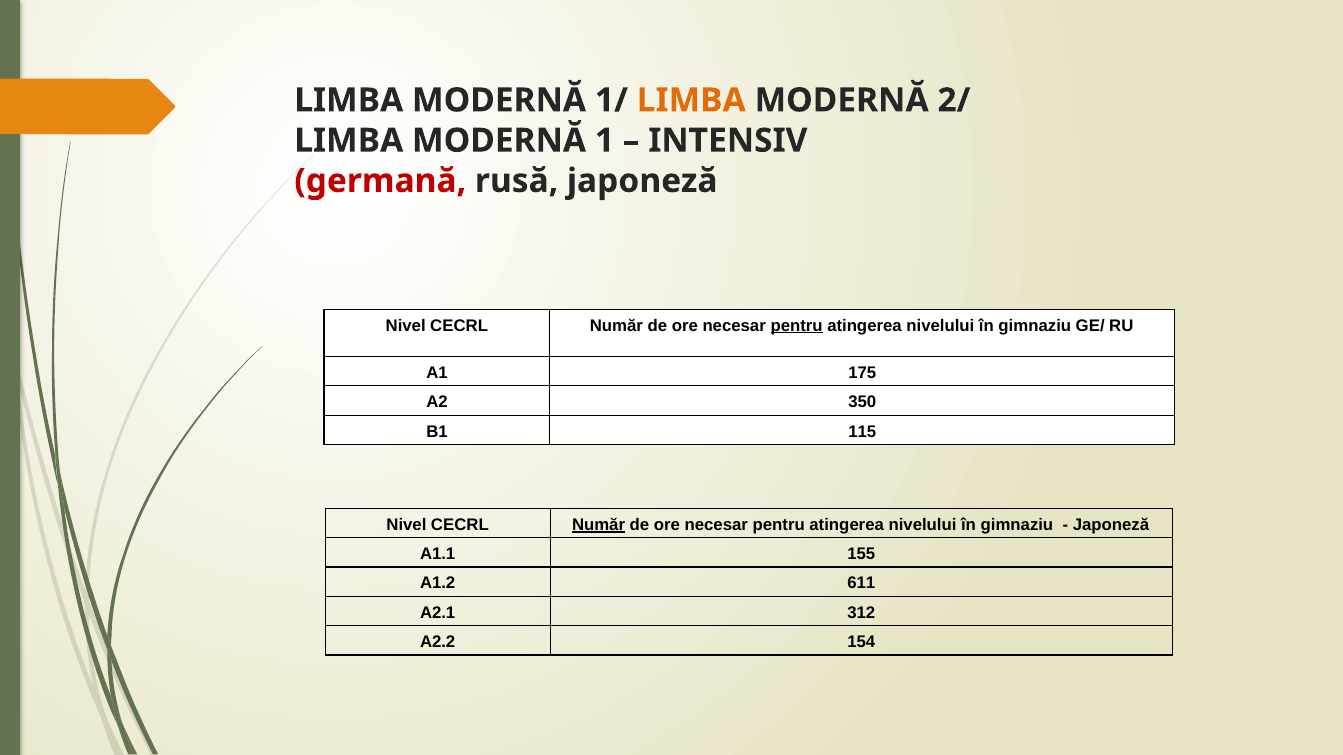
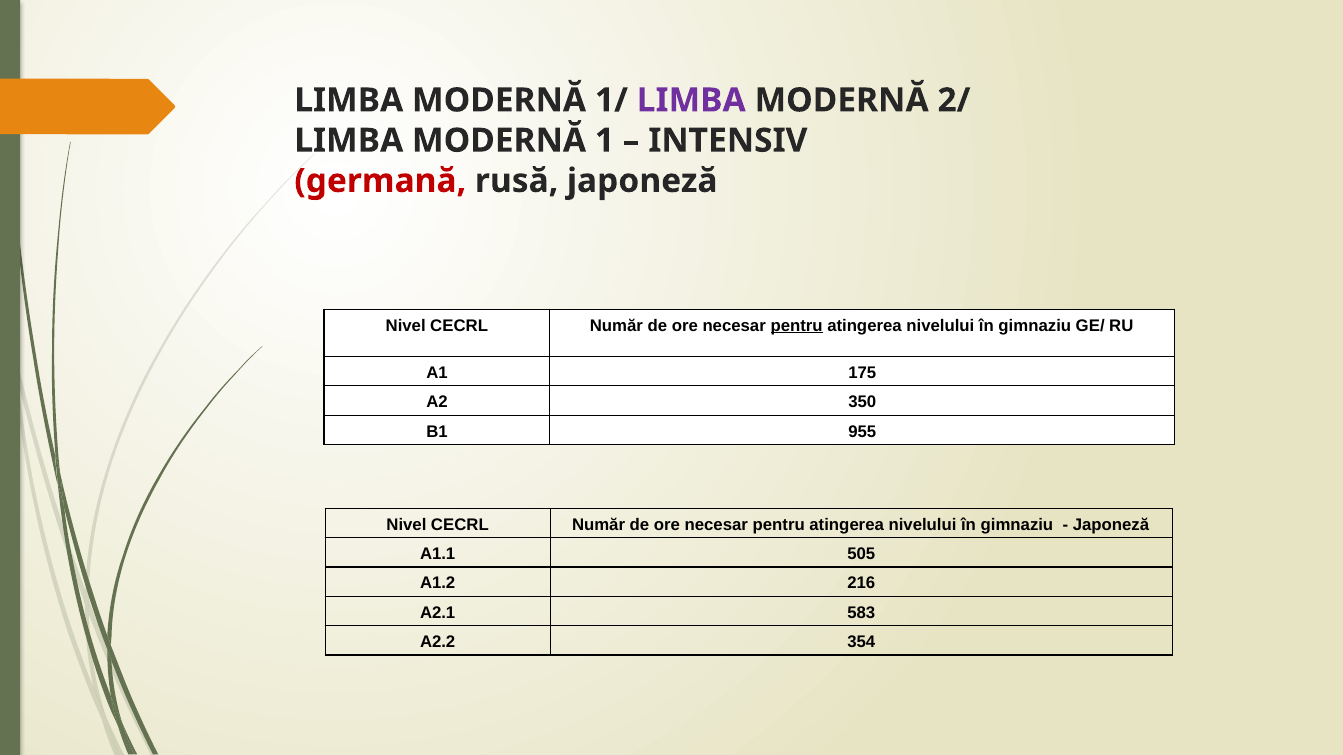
LIMBA at (691, 100) colour: orange -> purple
115: 115 -> 955
Număr at (599, 525) underline: present -> none
155: 155 -> 505
611: 611 -> 216
312: 312 -> 583
154: 154 -> 354
